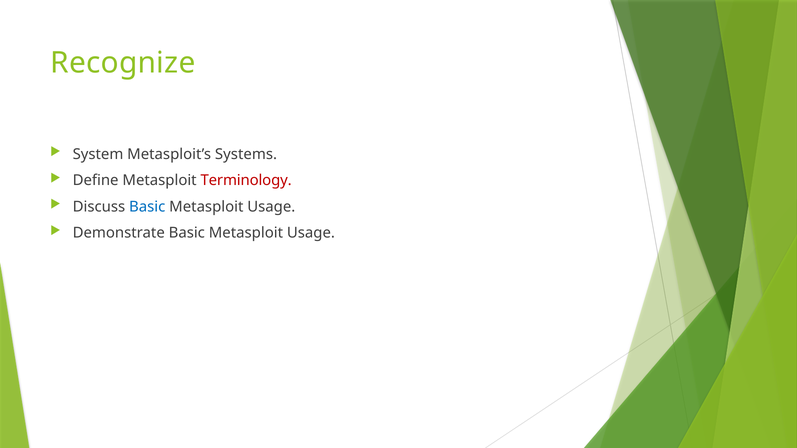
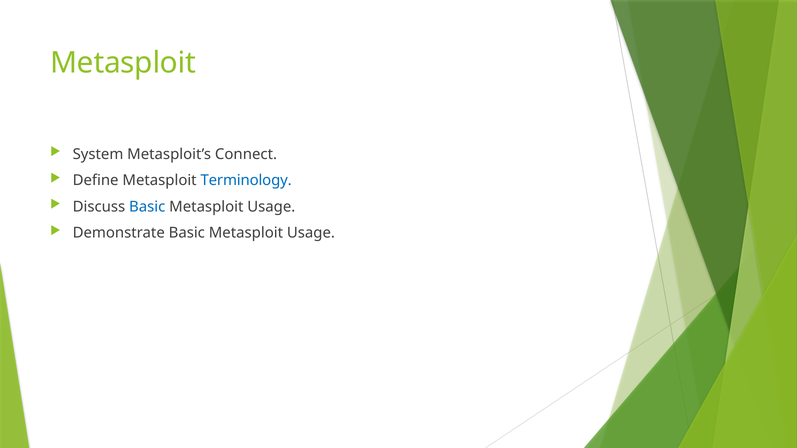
Recognize at (123, 63): Recognize -> Metasploit
Systems: Systems -> Connect
Terminology colour: red -> blue
